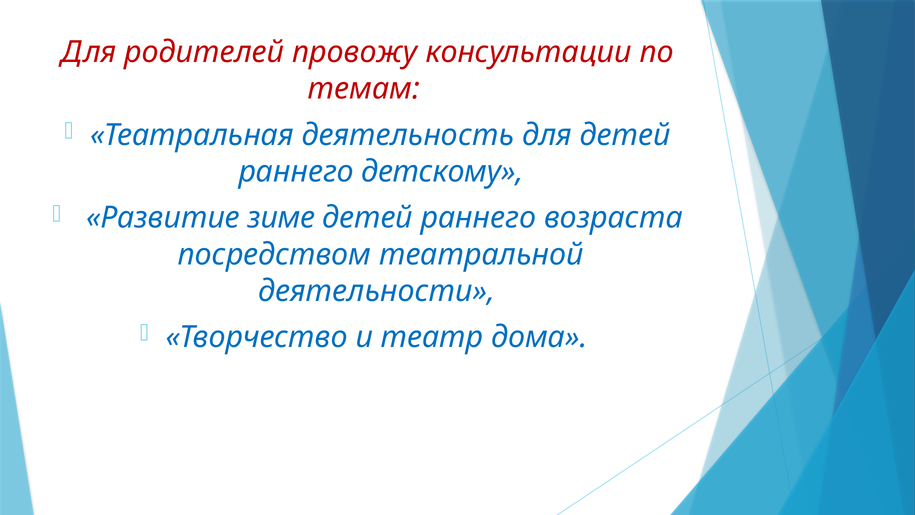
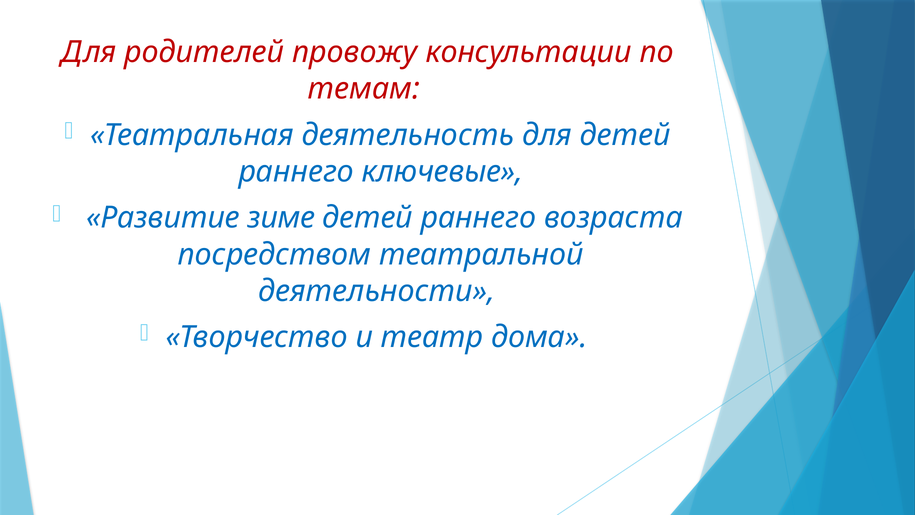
детскому: детскому -> ключевые
